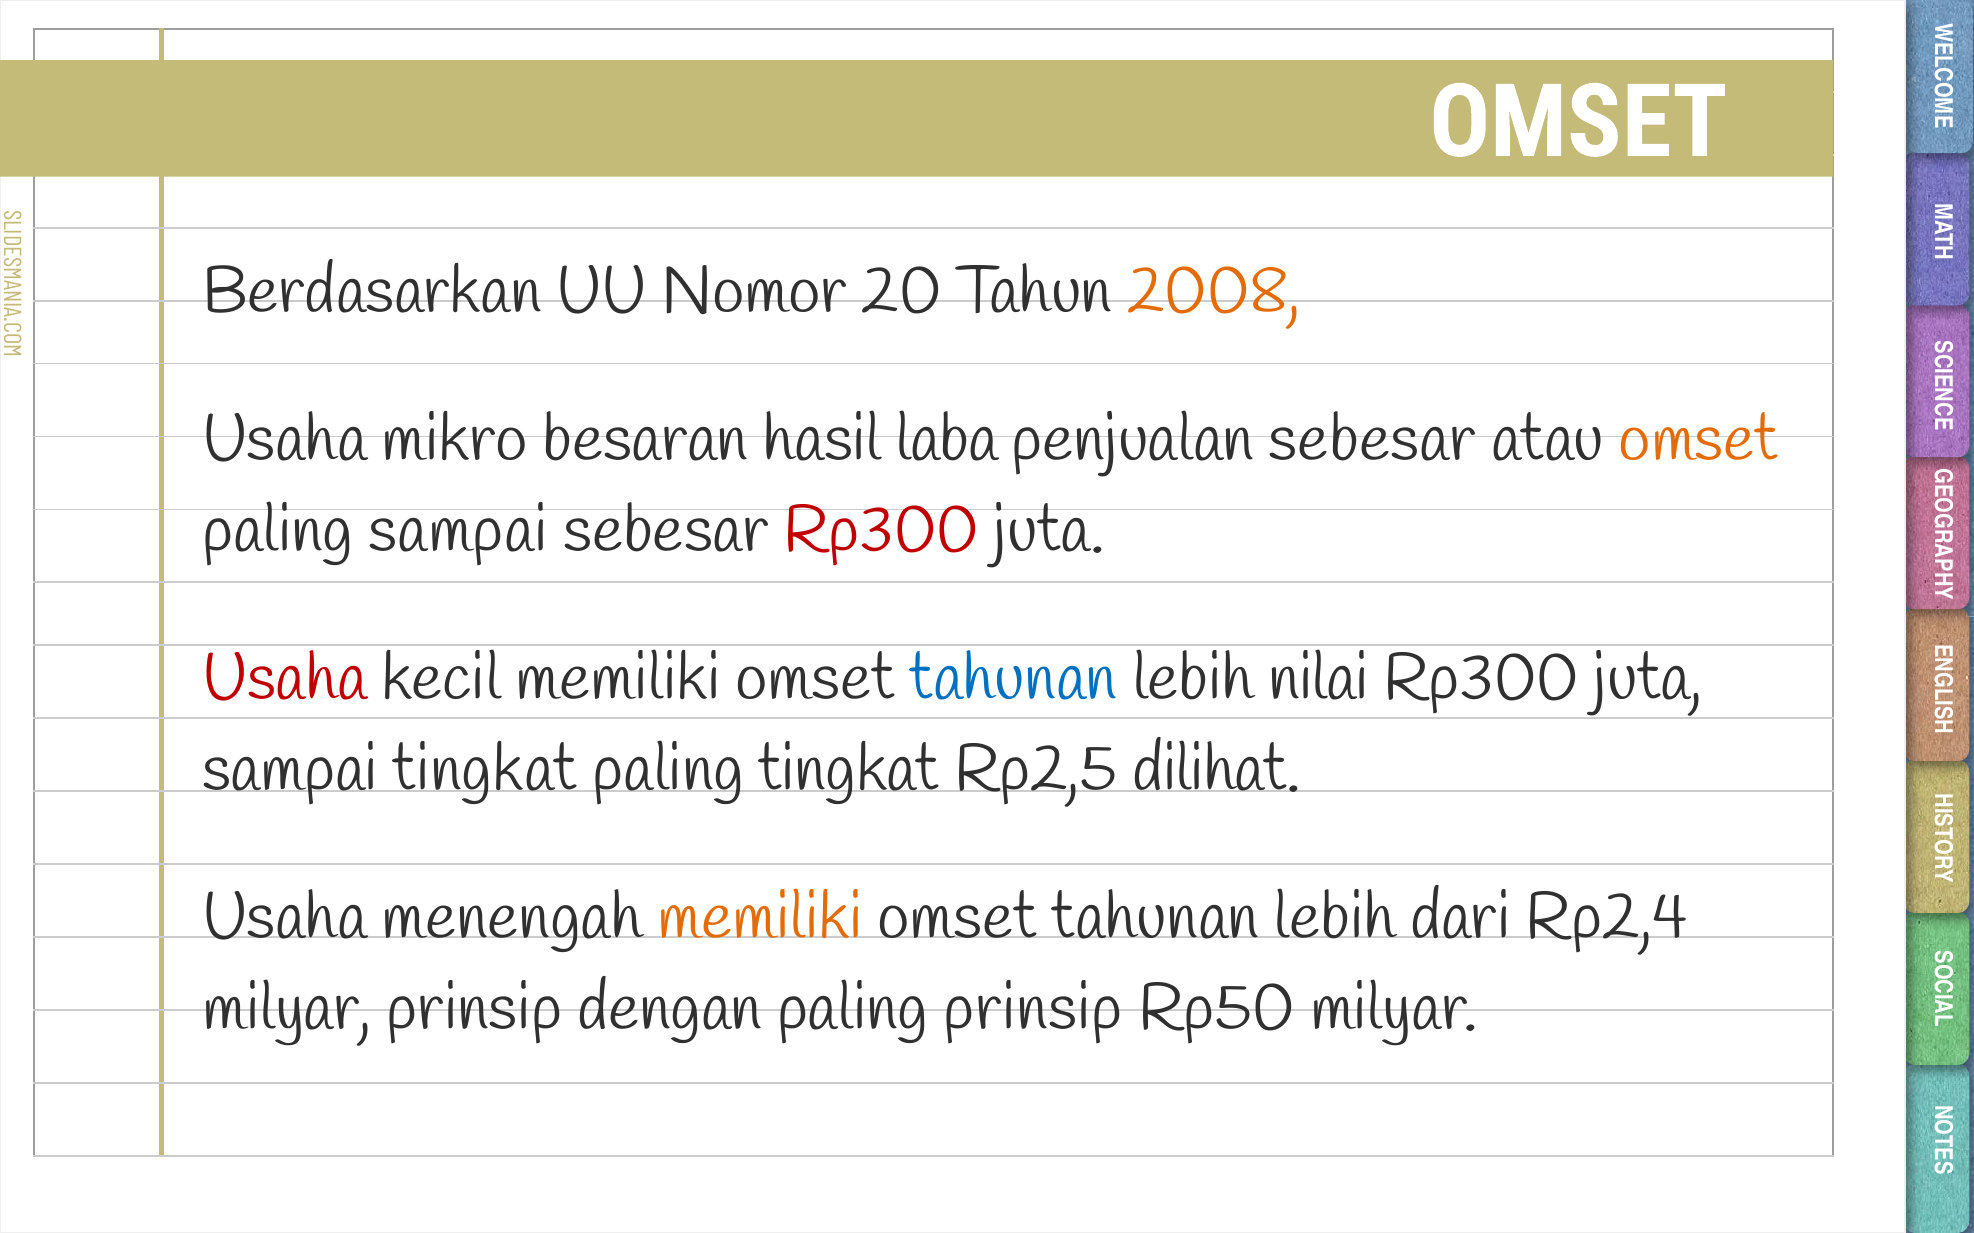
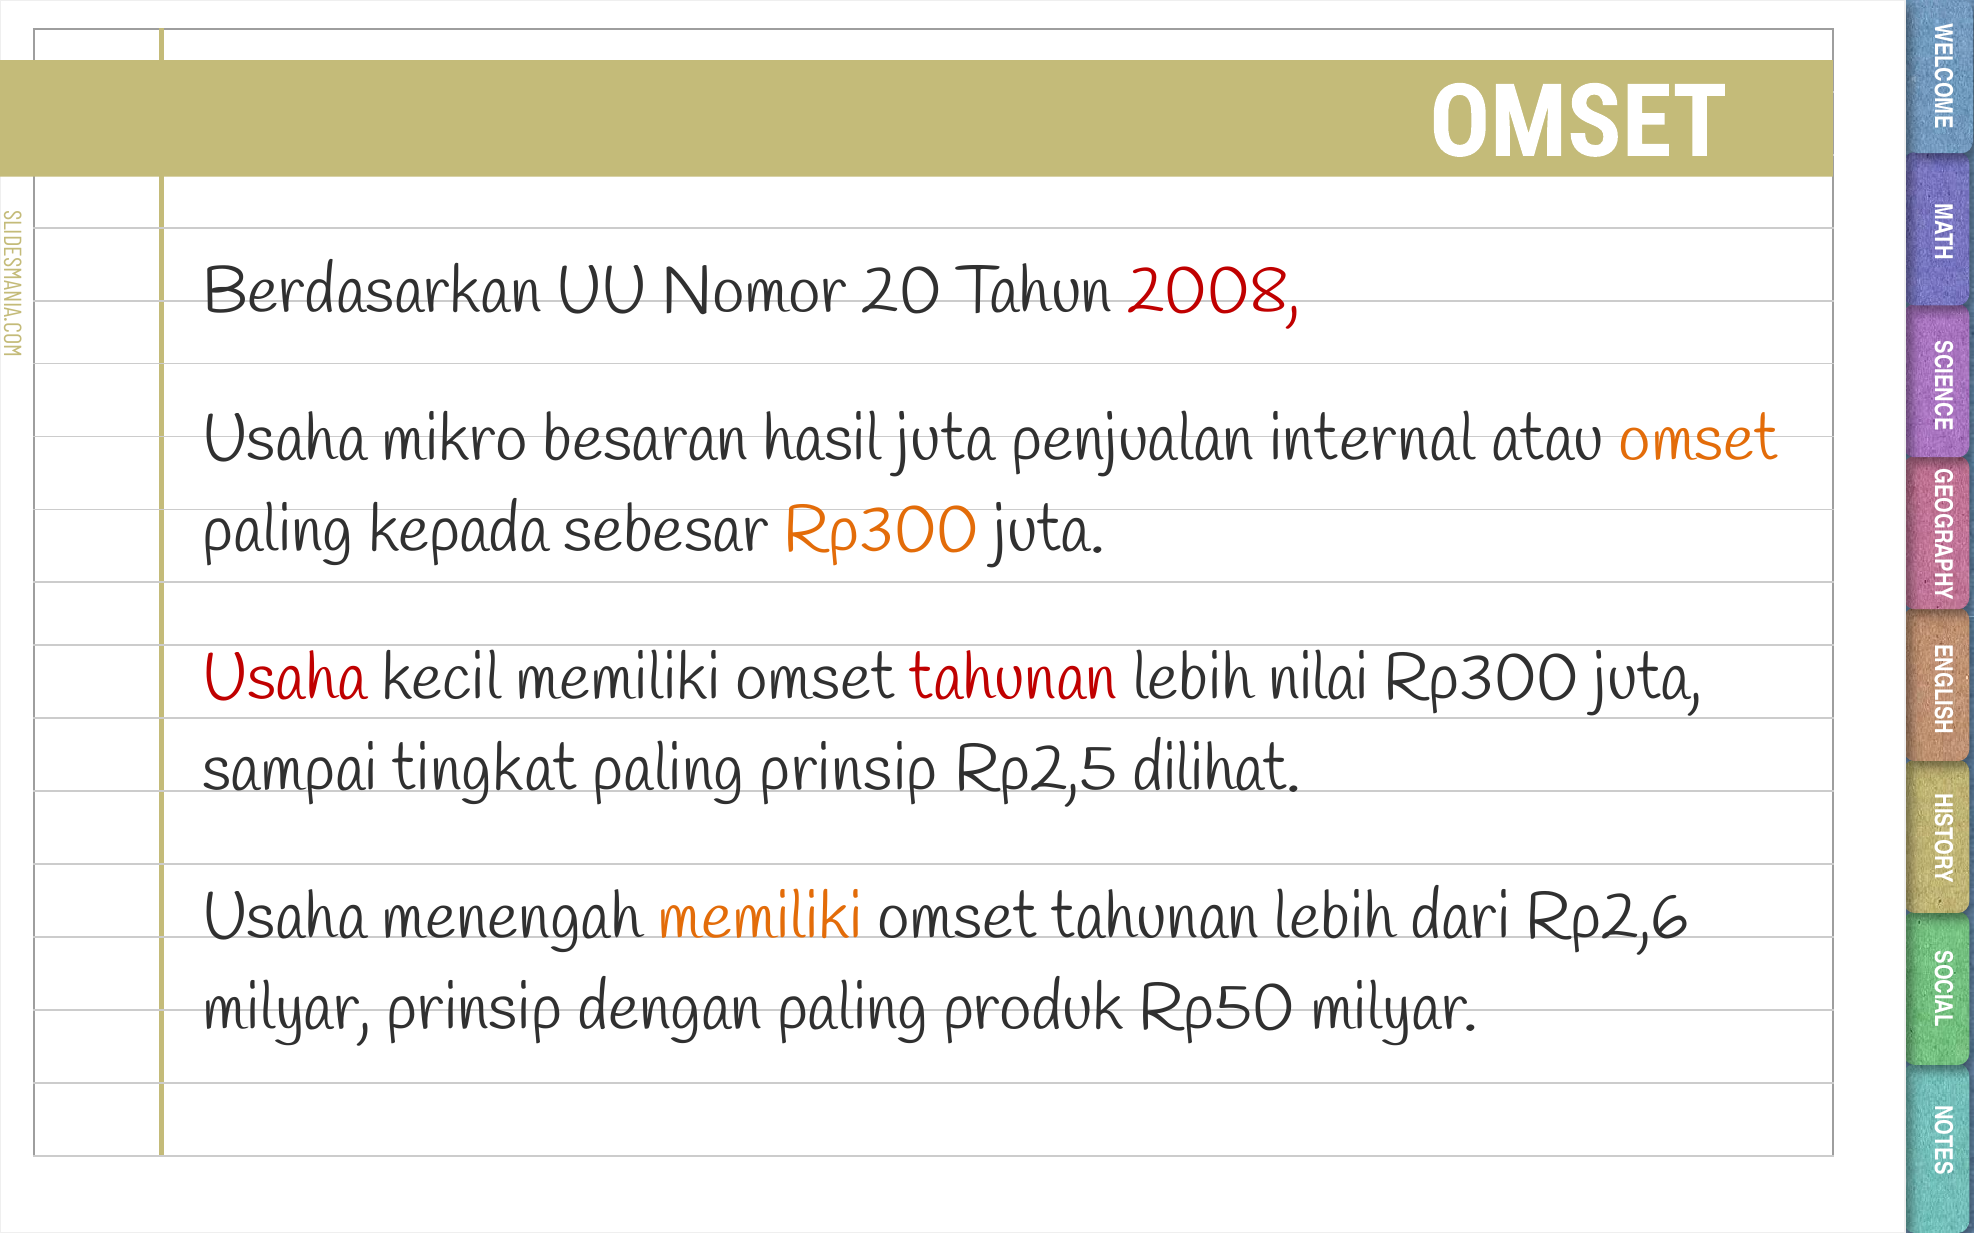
2008 colour: orange -> red
hasil laba: laba -> juta
penjualan sebesar: sebesar -> internal
paling sampai: sampai -> kepada
Rp300 at (881, 530) colour: red -> orange
tahunan at (1013, 679) colour: blue -> red
paling tingkat: tingkat -> prinsip
Rp2,4: Rp2,4 -> Rp2,6
paling prinsip: prinsip -> produk
